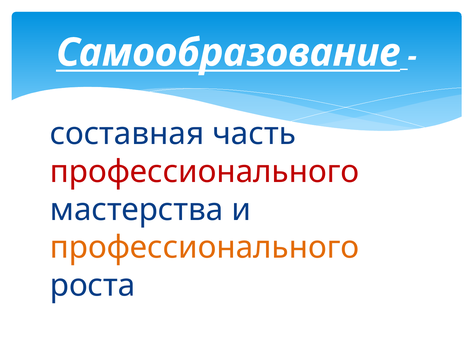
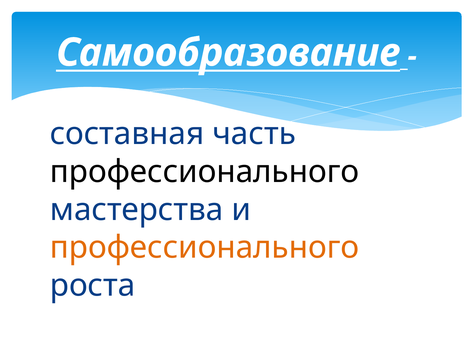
профессионального at (205, 172) colour: red -> black
